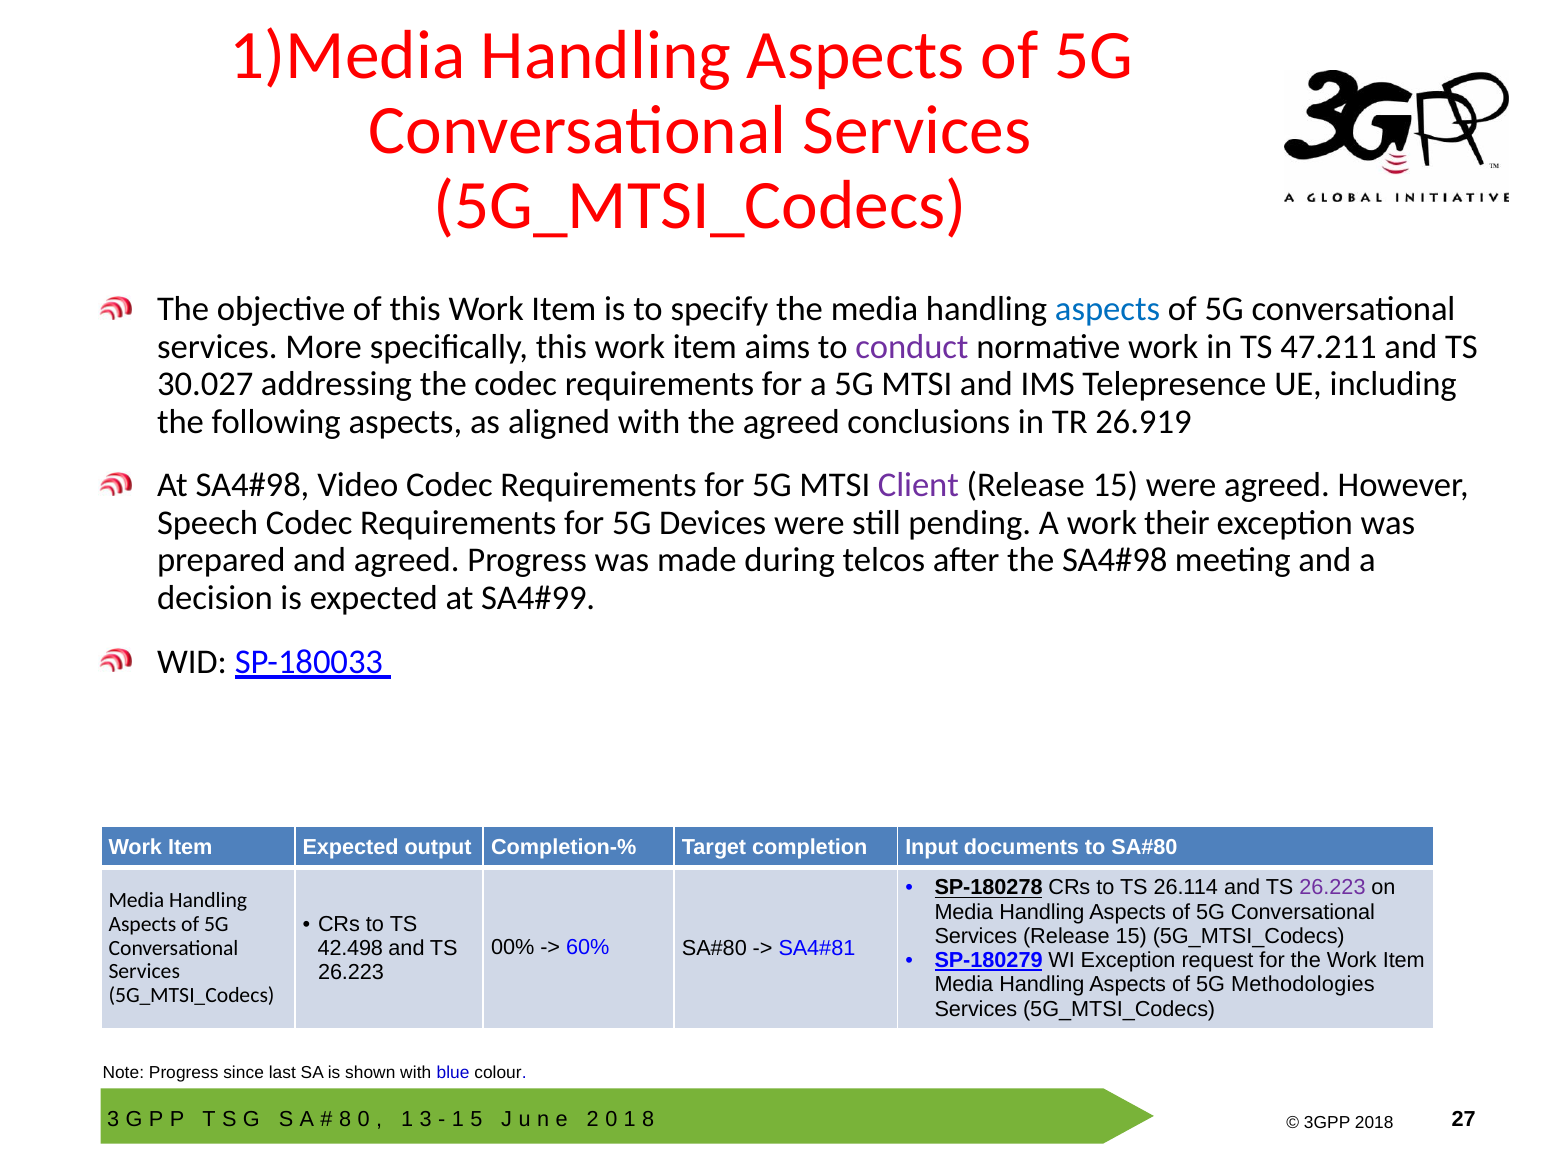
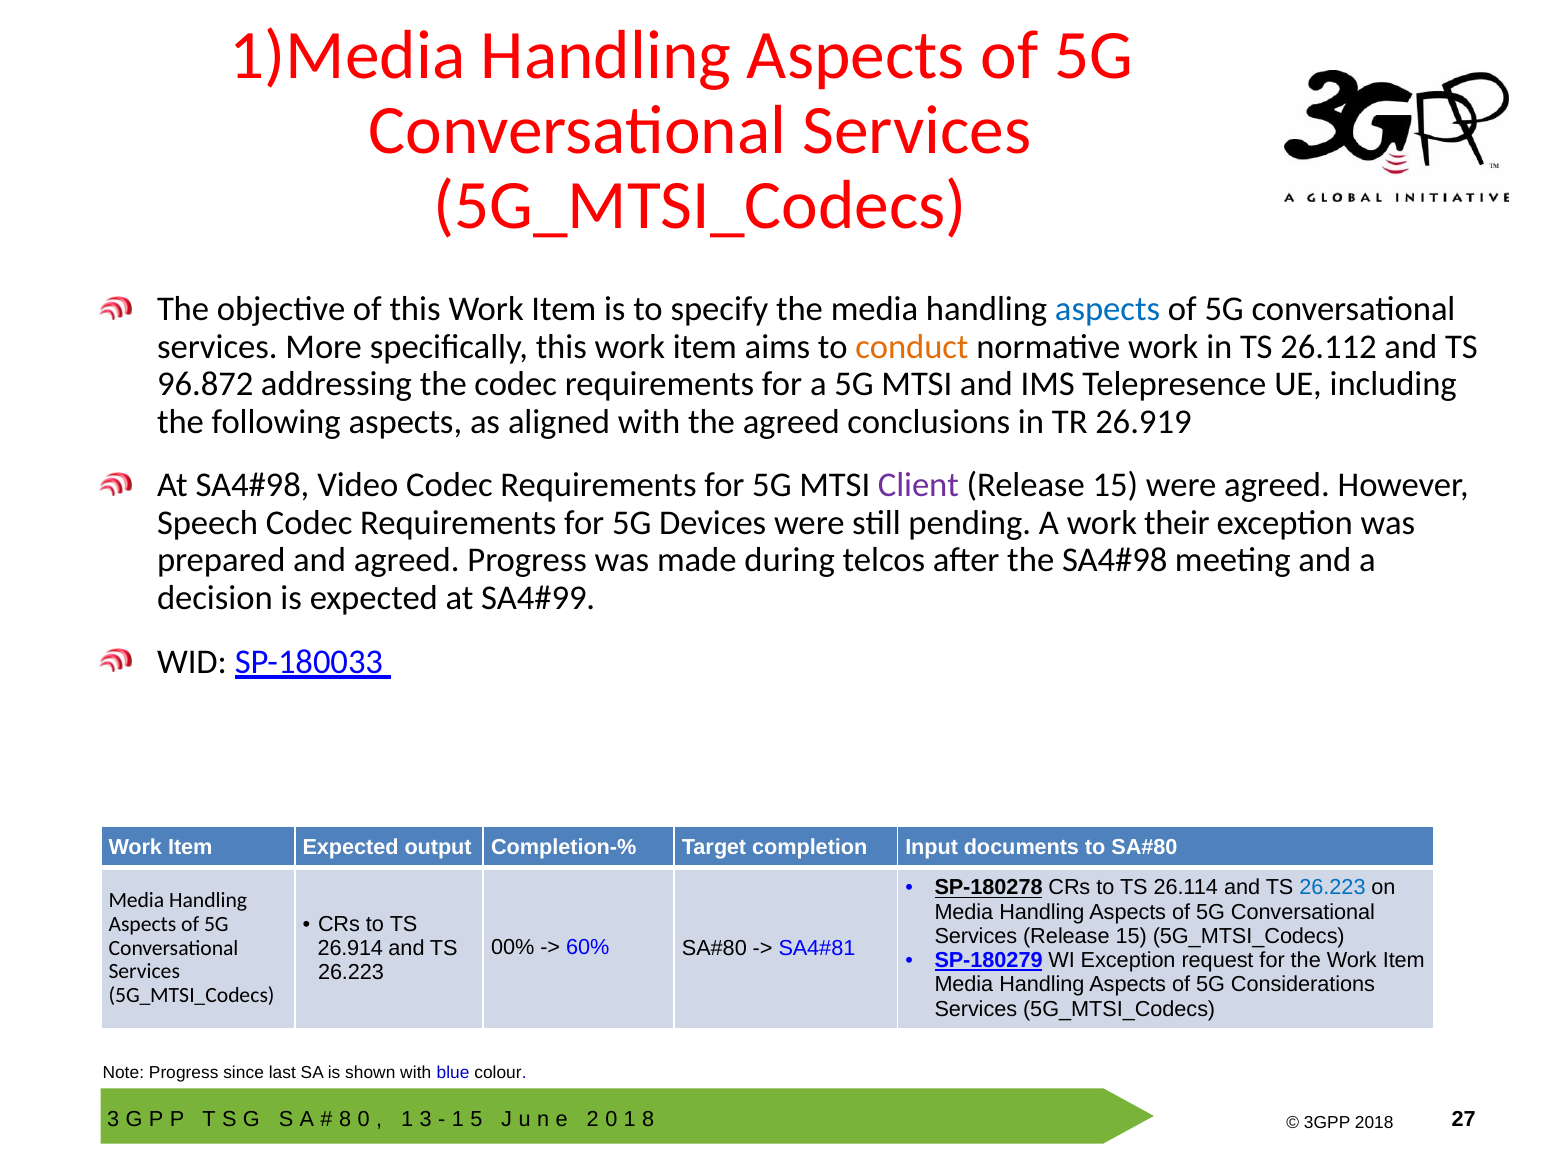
conduct colour: purple -> orange
47.211: 47.211 -> 26.112
30.027: 30.027 -> 96.872
26.223 at (1332, 888) colour: purple -> blue
42.498: 42.498 -> 26.914
Methodologies: Methodologies -> Considerations
